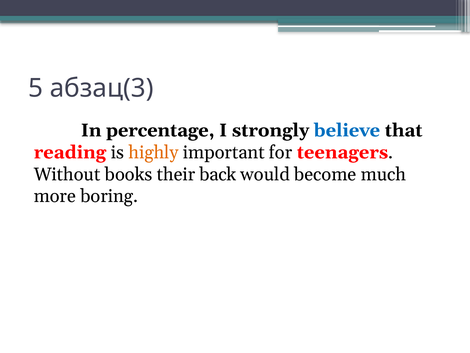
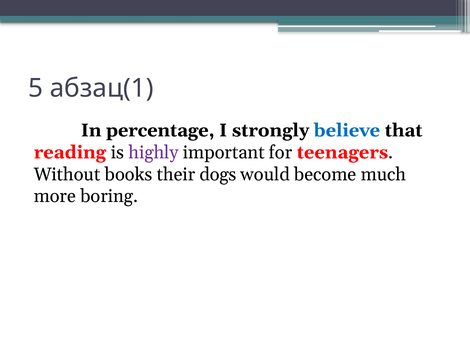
абзац(3: абзац(3 -> абзац(1
highly colour: orange -> purple
back: back -> dogs
